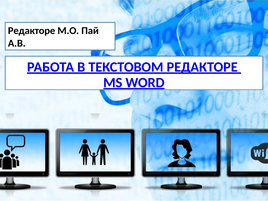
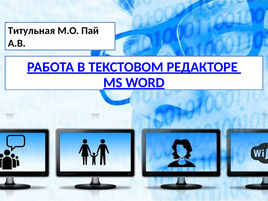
Редакторе at (32, 31): Редакторе -> Титульная
